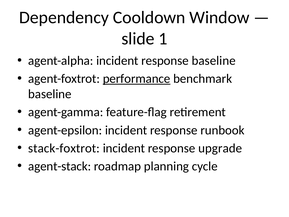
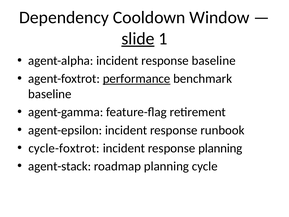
slide underline: none -> present
stack-foxtrot: stack-foxtrot -> cycle-foxtrot
response upgrade: upgrade -> planning
